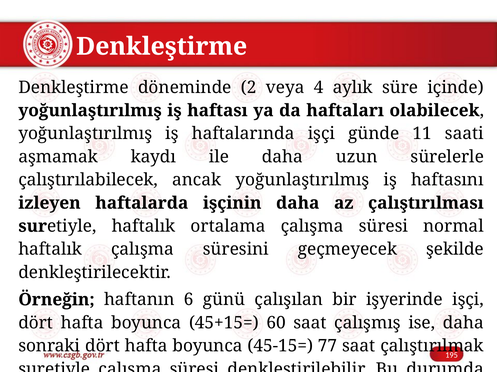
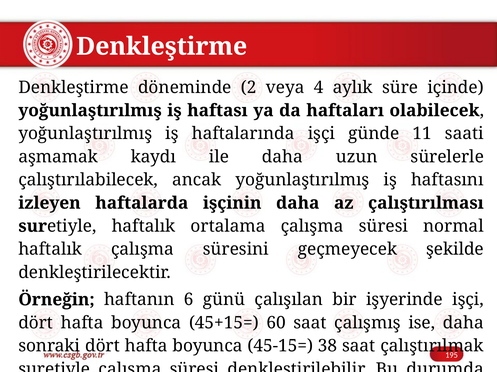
77: 77 -> 38
